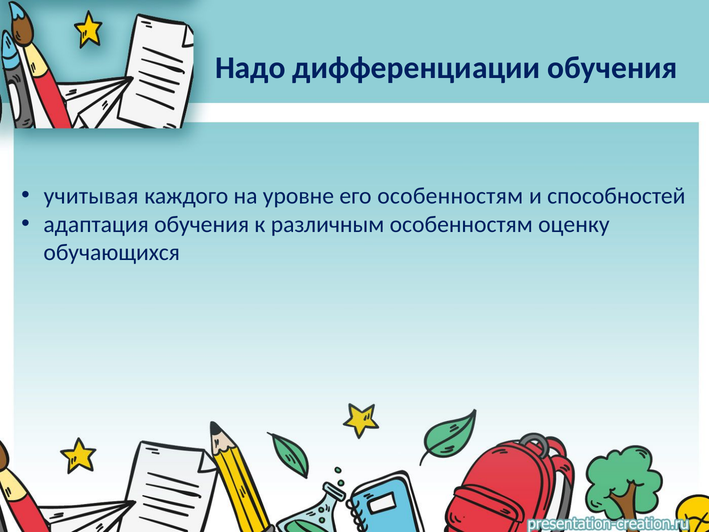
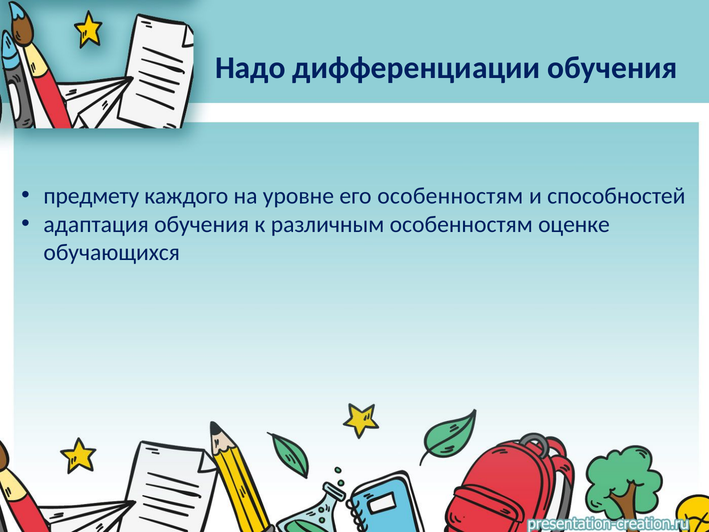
учитывая: учитывая -> предмету
оценку: оценку -> оценке
